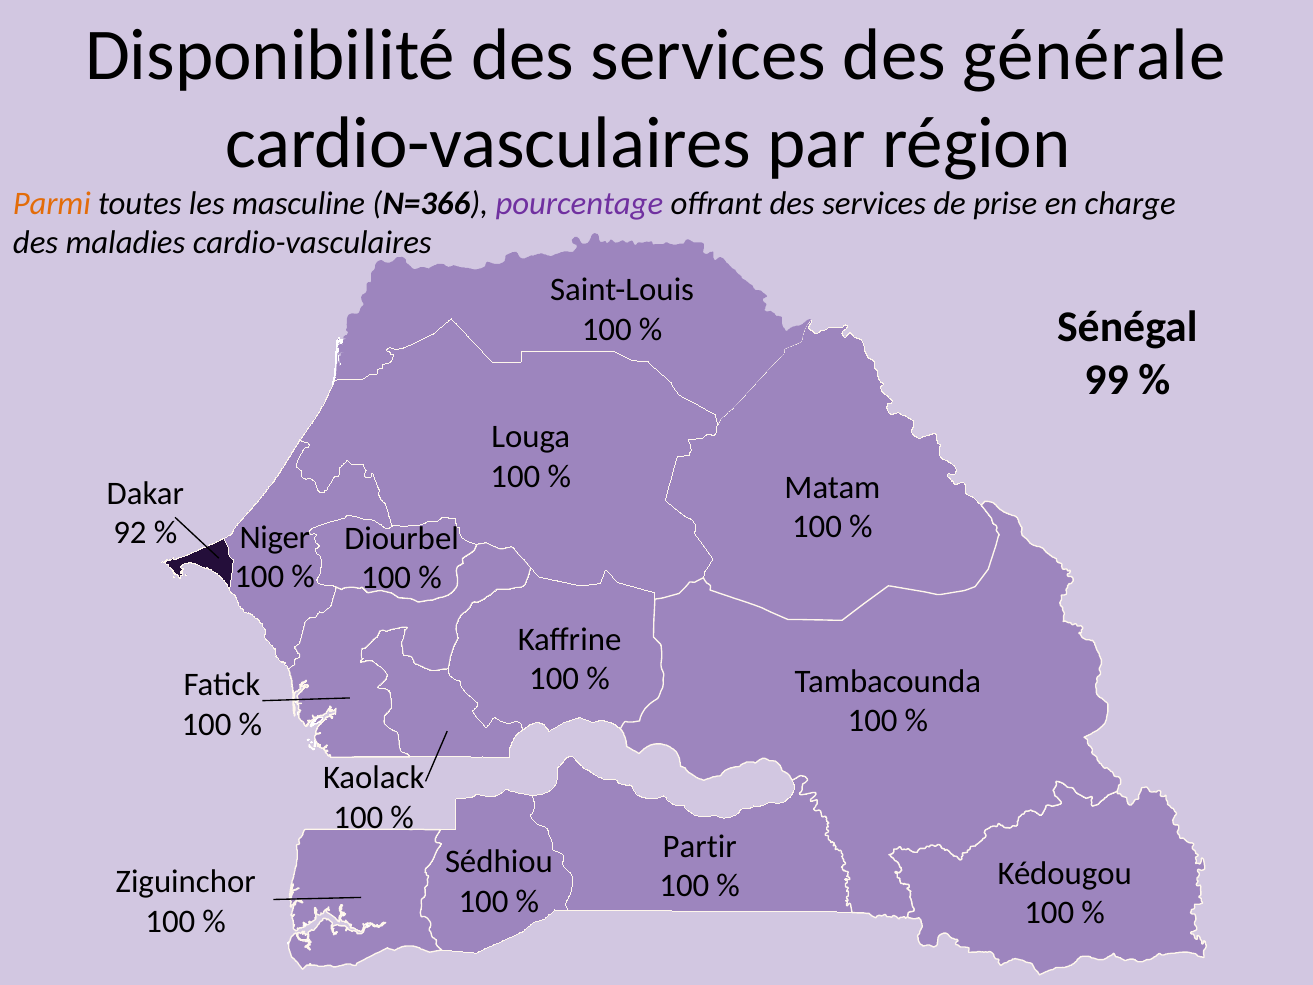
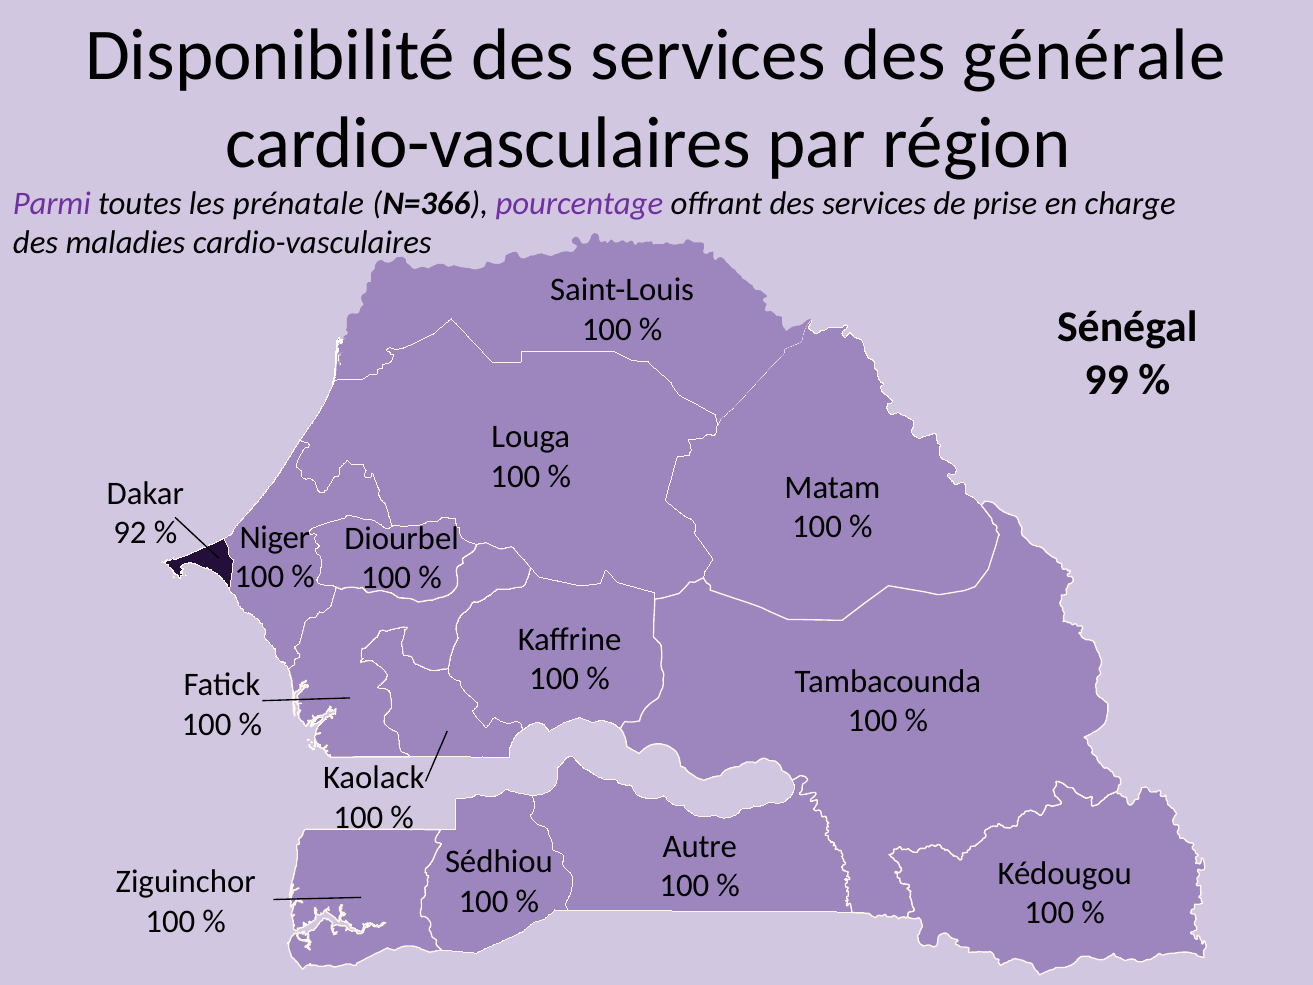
Parmi colour: orange -> purple
masculine: masculine -> prénatale
Partir: Partir -> Autre
